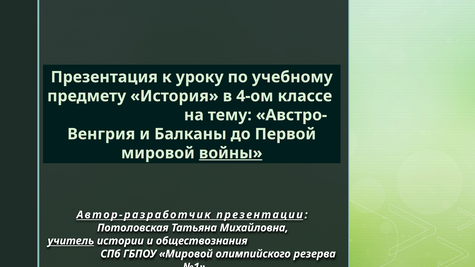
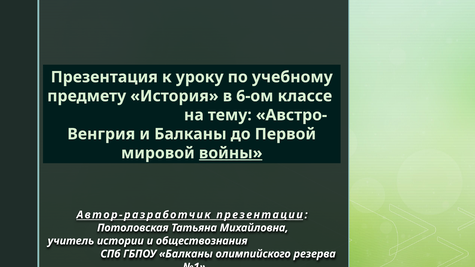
4-ом: 4-ом -> 6-ом
учитель underline: present -> none
ГБПОУ Мировой: Мировой -> Балканы
